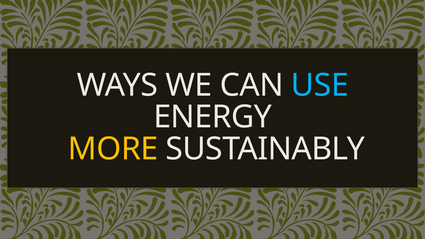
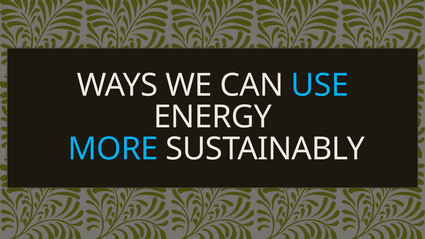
MORE colour: yellow -> light blue
